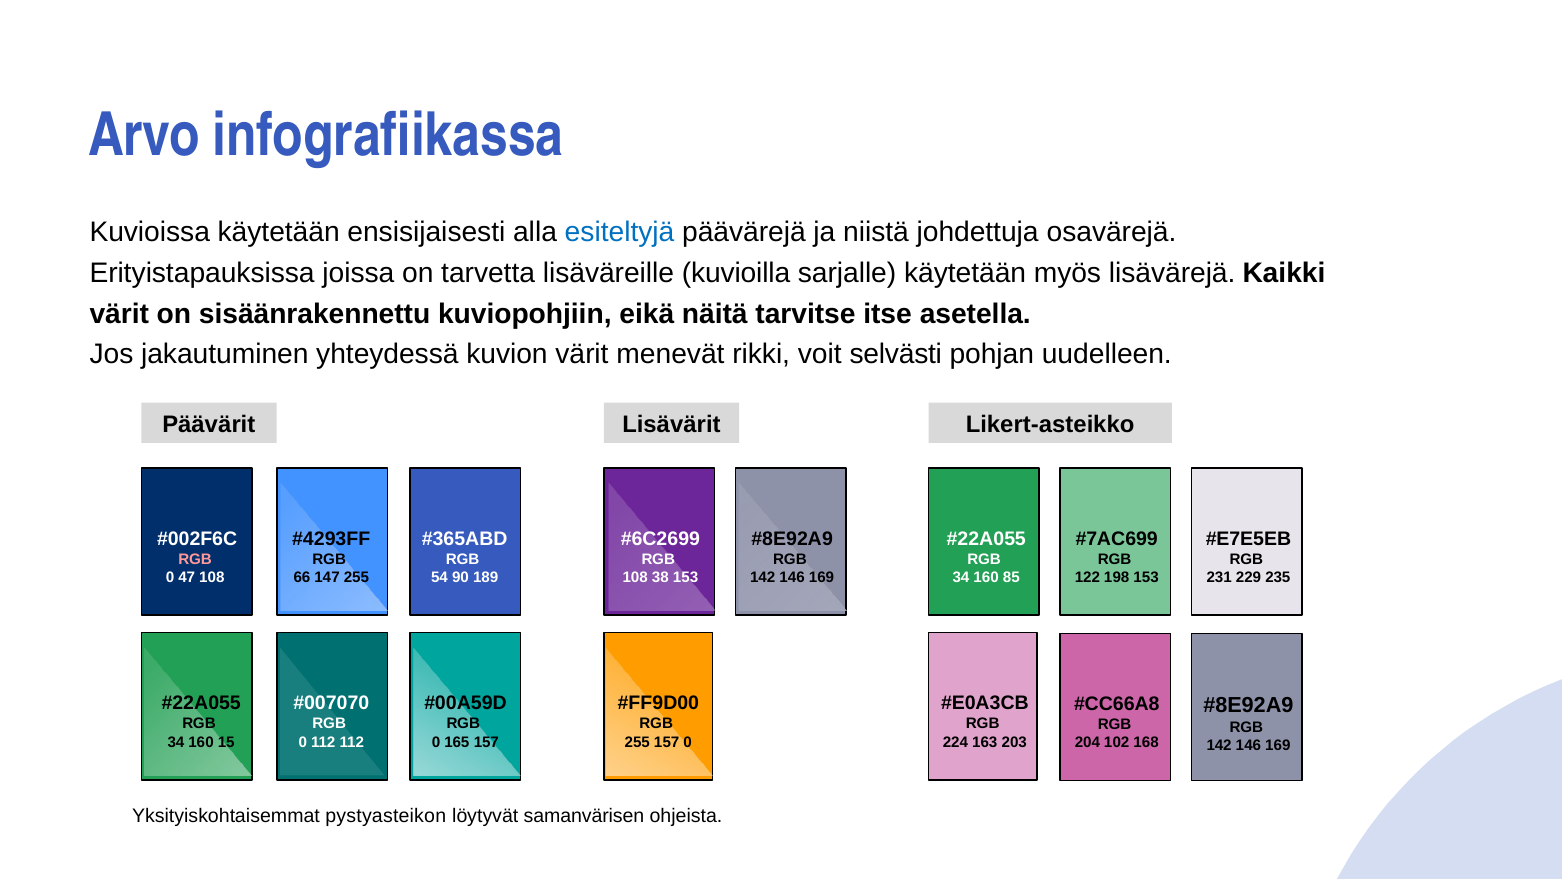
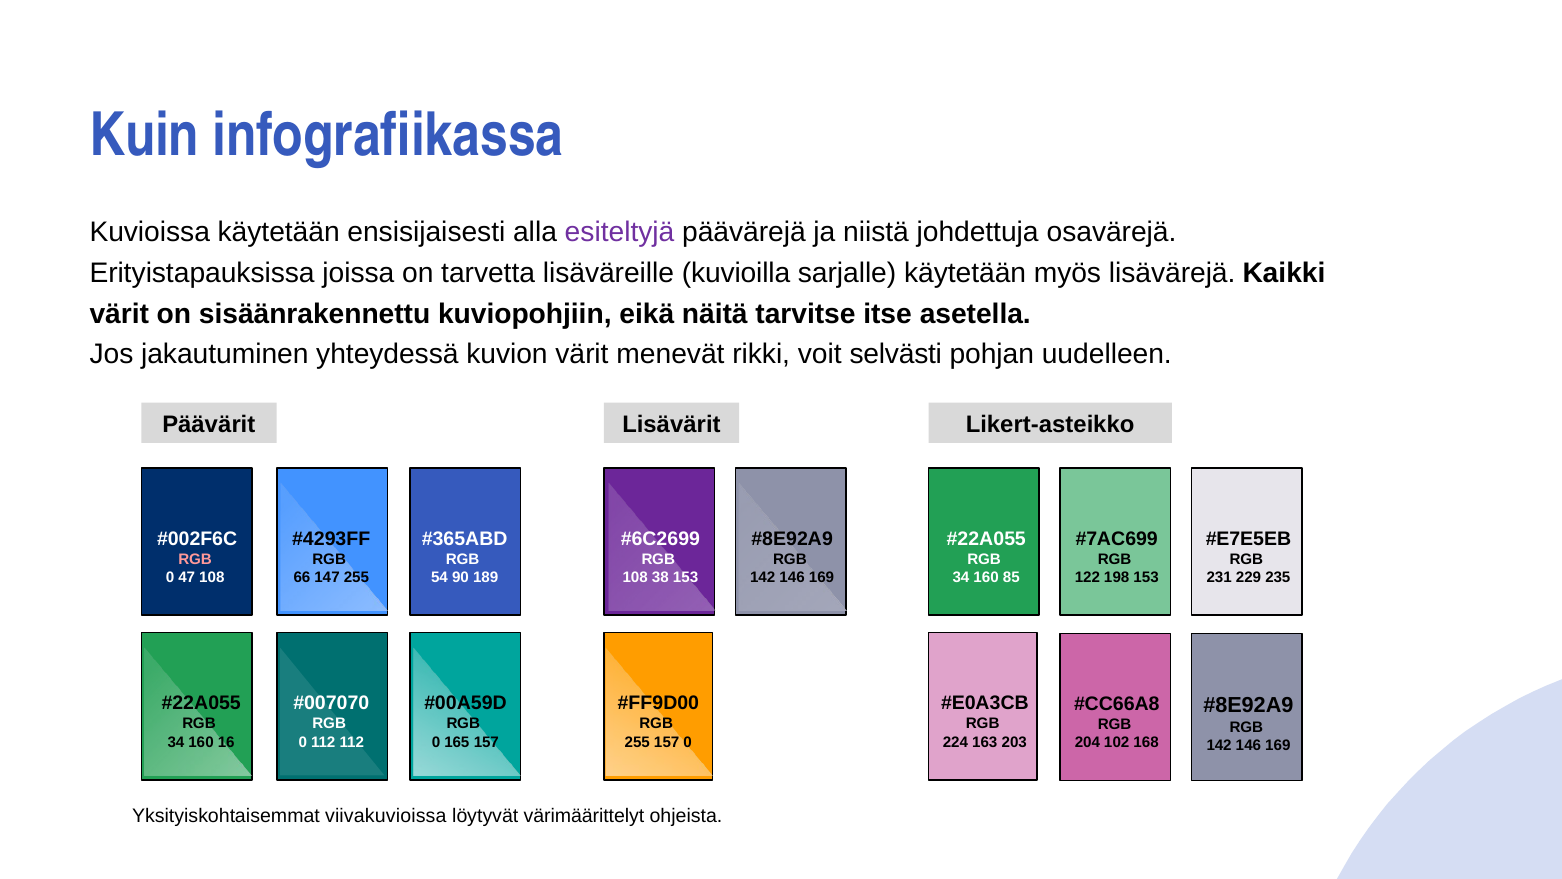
Arvo: Arvo -> Kuin
esiteltyjä colour: blue -> purple
15: 15 -> 16
pystyasteikon: pystyasteikon -> viivakuvioissa
samanvärisen: samanvärisen -> värimäärittelyt
